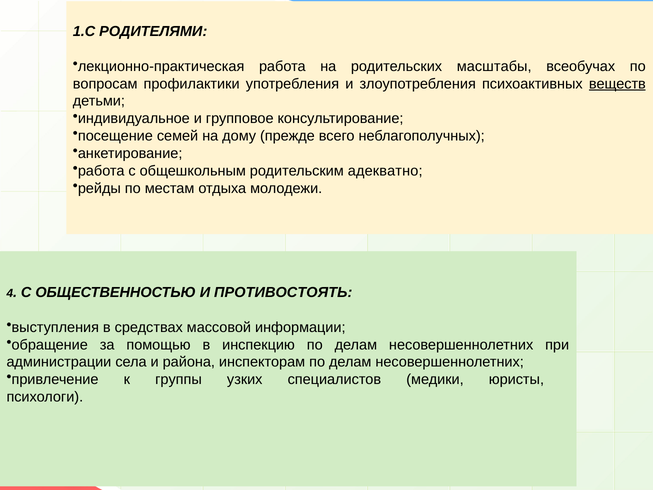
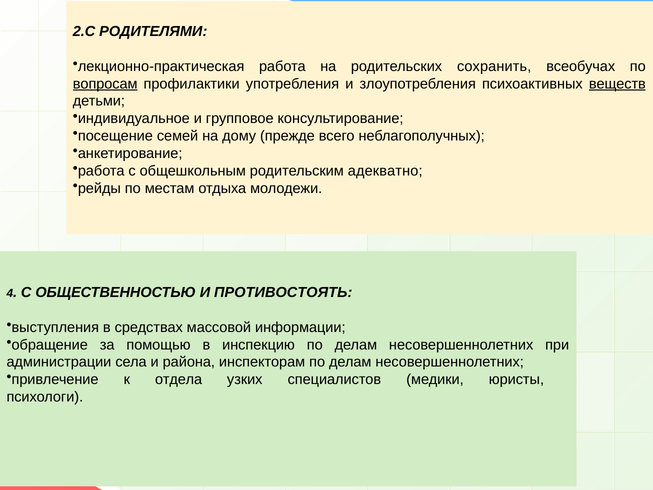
1.С: 1.С -> 2.С
масштабы: масштабы -> сохранить
вопросам underline: none -> present
группы: группы -> отдела
